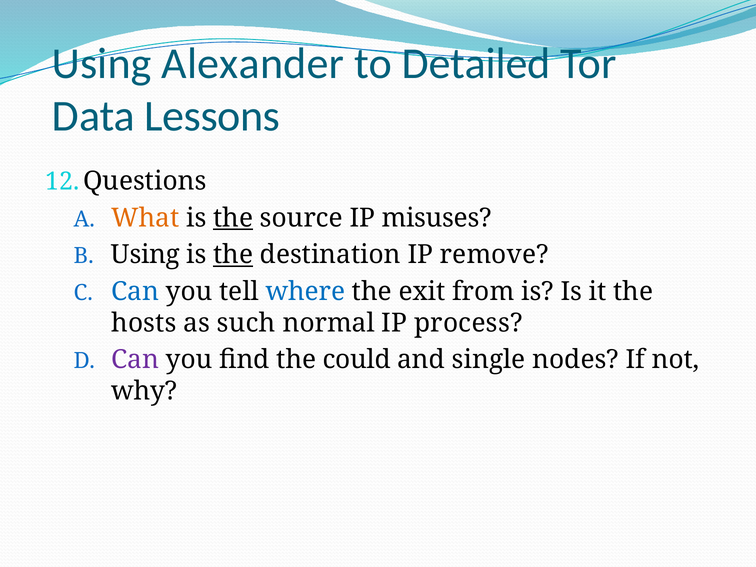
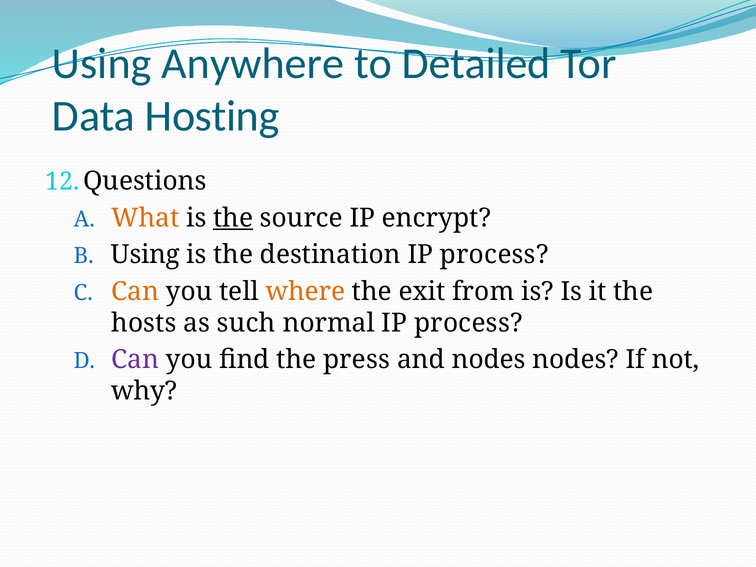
Alexander: Alexander -> Anywhere
Lessons: Lessons -> Hosting
misuses: misuses -> encrypt
the at (233, 255) underline: present -> none
destination IP remove: remove -> process
Can at (135, 292) colour: blue -> orange
where colour: blue -> orange
could: could -> press
and single: single -> nodes
